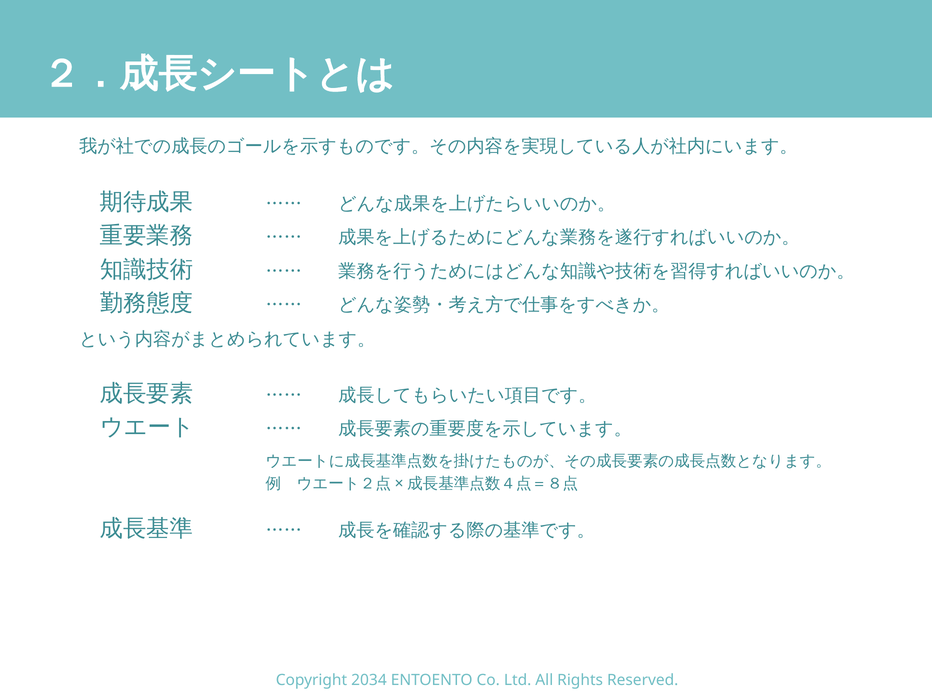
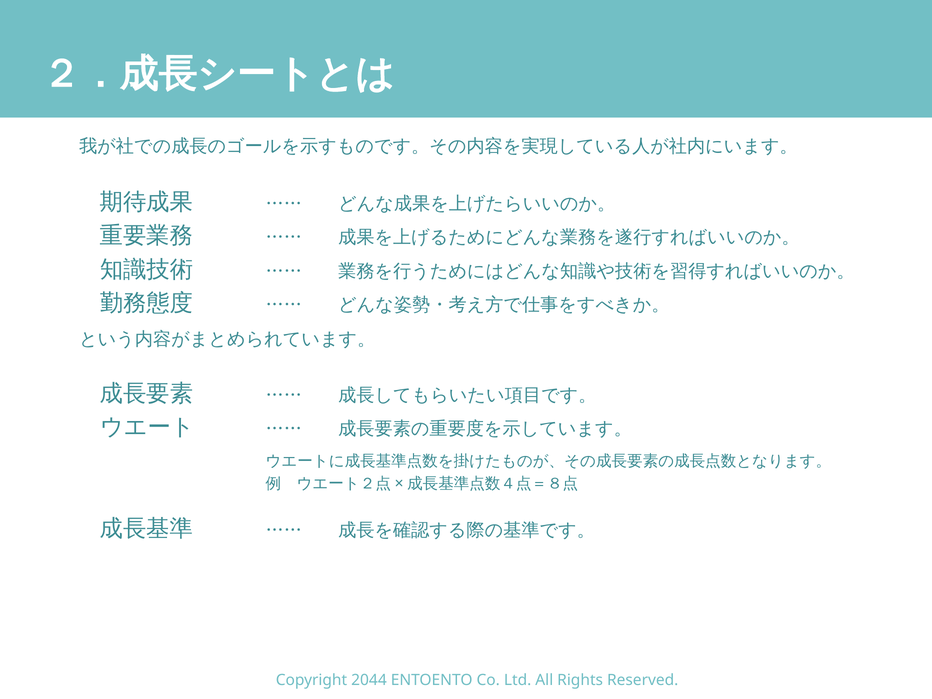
2034: 2034 -> 2044
